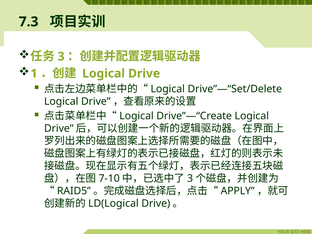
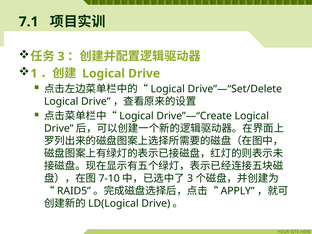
7.3: 7.3 -> 7.1
